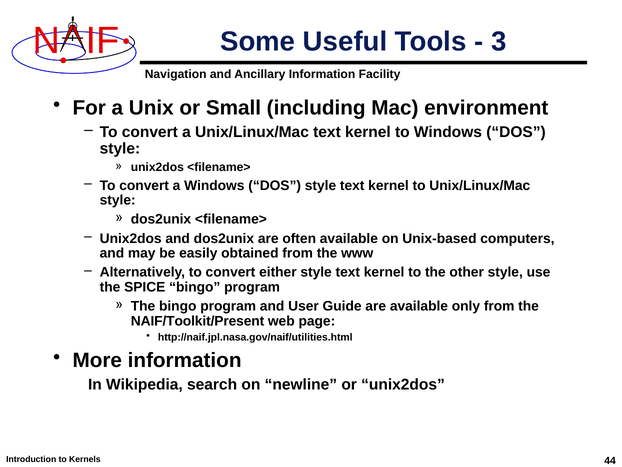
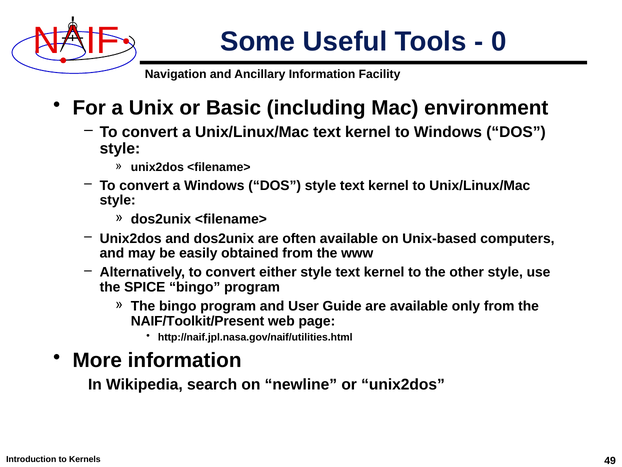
3: 3 -> 0
Small: Small -> Basic
44: 44 -> 49
